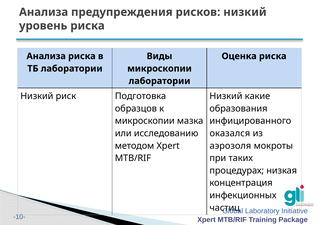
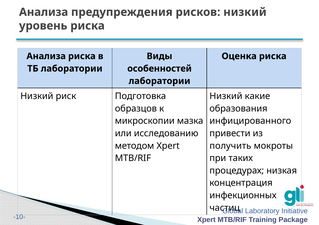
микроскопии at (160, 69): микроскопии -> особенностей
оказался: оказался -> привести
аэрозоля: аэрозоля -> получить
